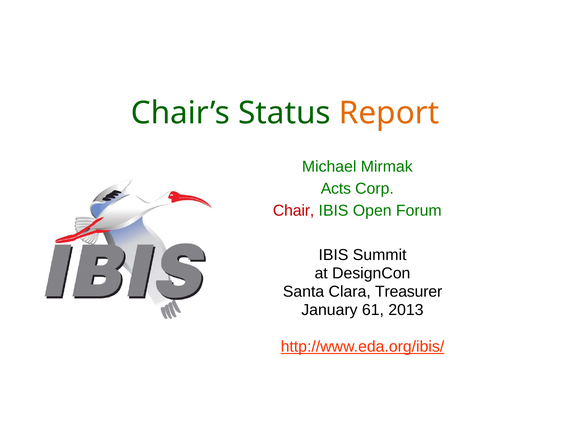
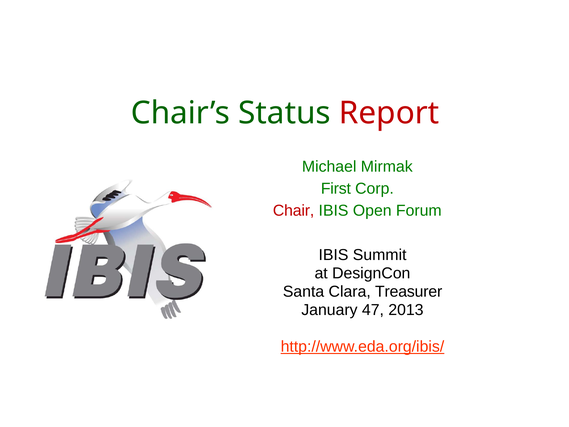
Report colour: orange -> red
Acts: Acts -> First
61: 61 -> 47
